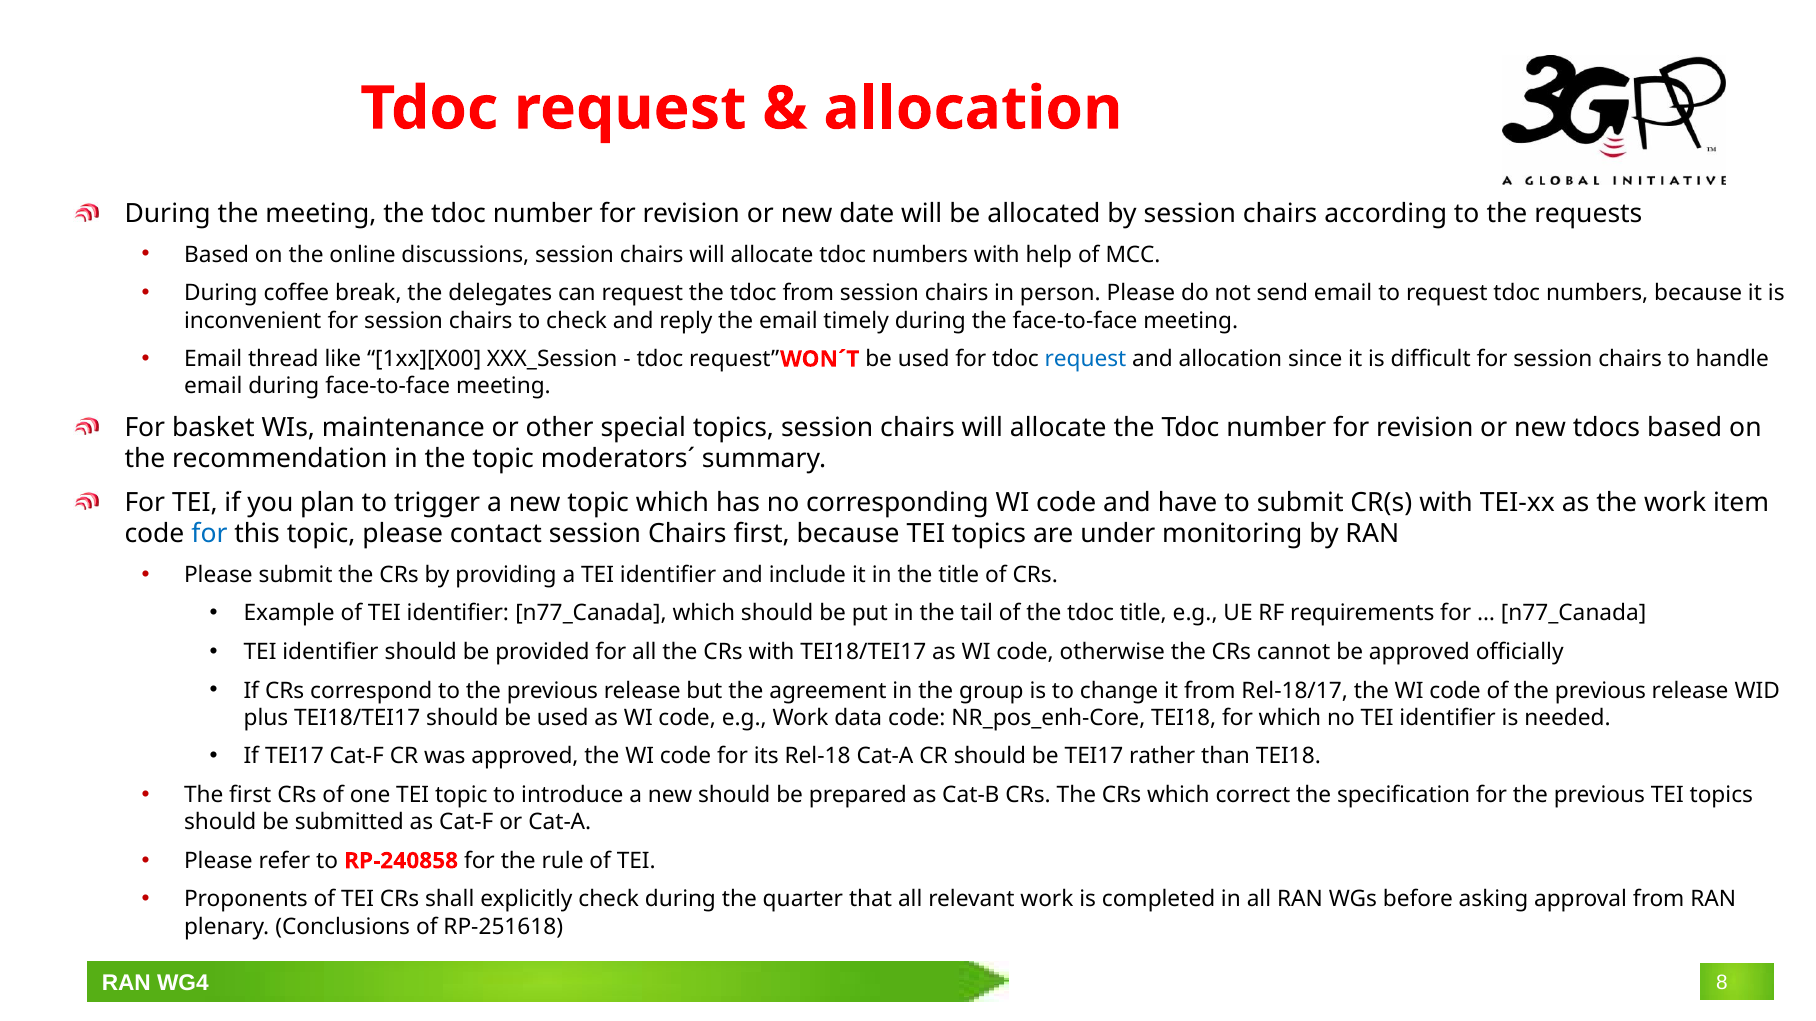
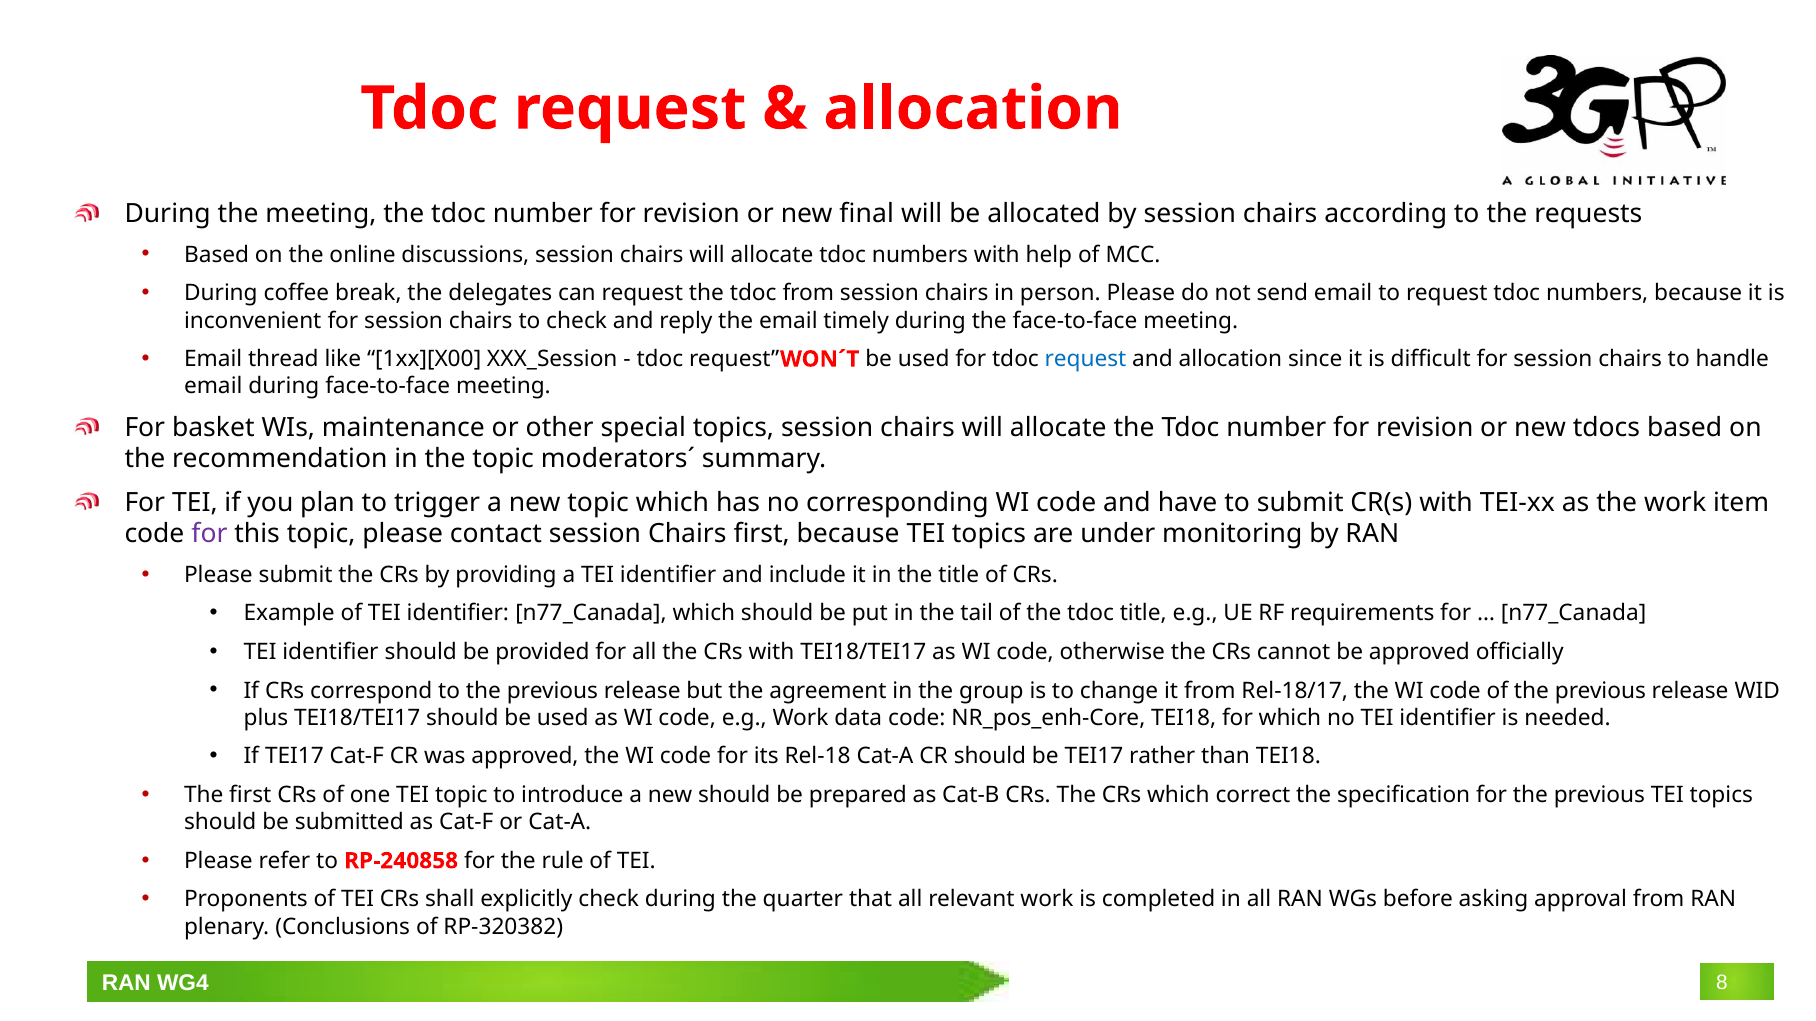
date: date -> final
for at (209, 534) colour: blue -> purple
RP-251618: RP-251618 -> RP-320382
